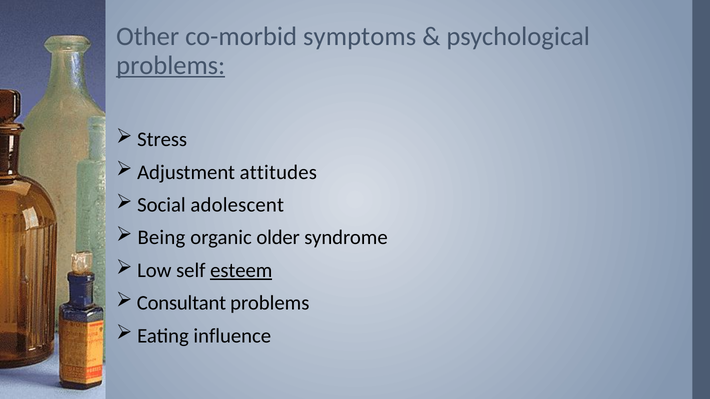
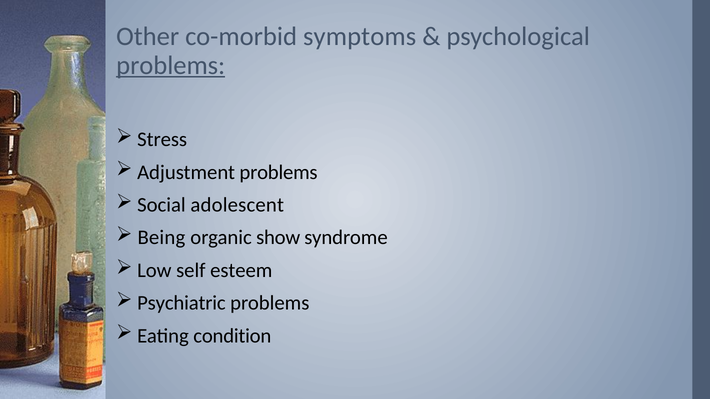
Adjustment attitudes: attitudes -> problems
older: older -> show
esteem underline: present -> none
Consultant: Consultant -> Psychiatric
influence: influence -> condition
